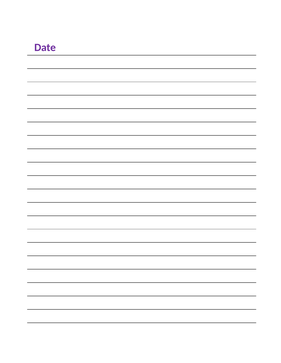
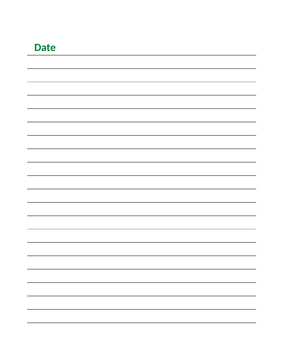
Date colour: purple -> green
